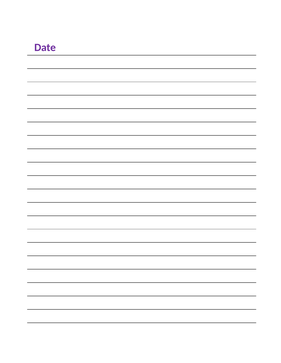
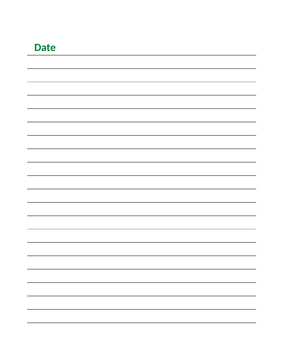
Date colour: purple -> green
